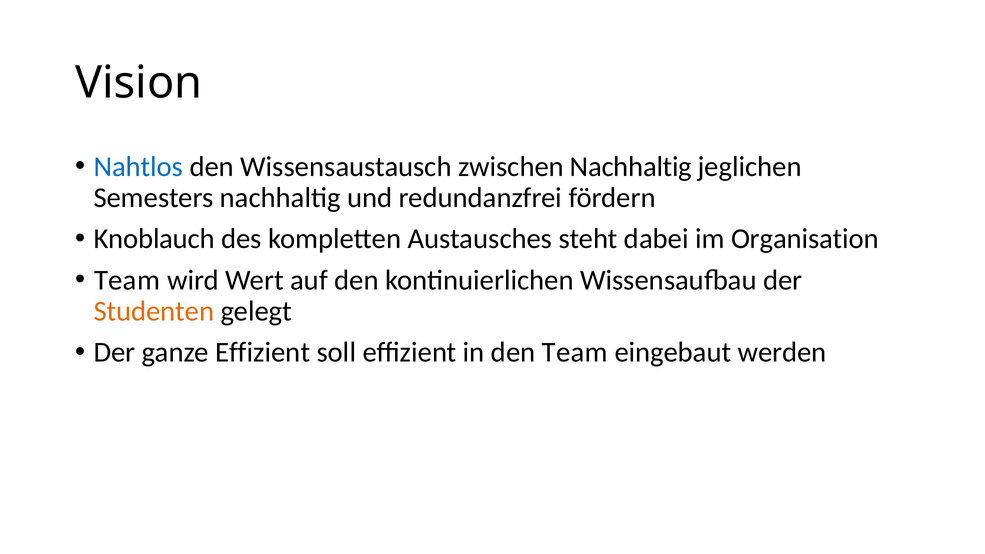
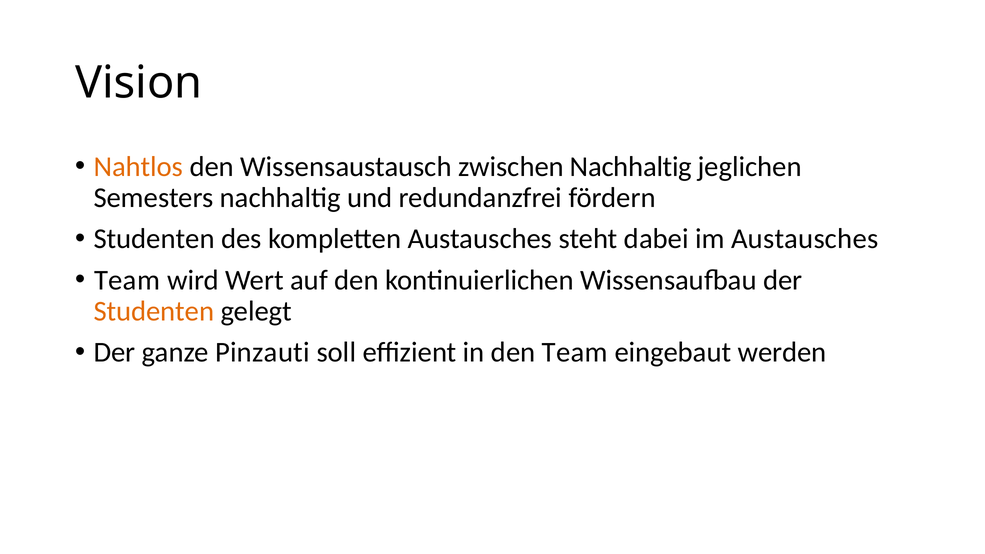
Nahtlos colour: blue -> orange
Knoblauch at (154, 239): Knoblauch -> Studenten
im Organisation: Organisation -> Austausches
ganze Effizient: Effizient -> Pinzauti
